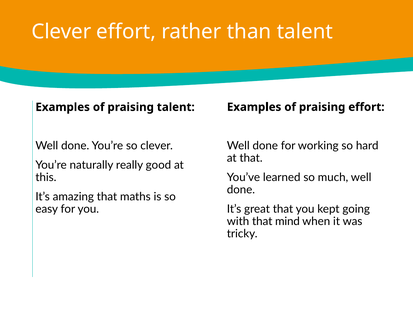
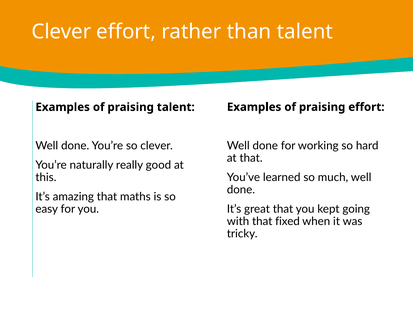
mind: mind -> fixed
